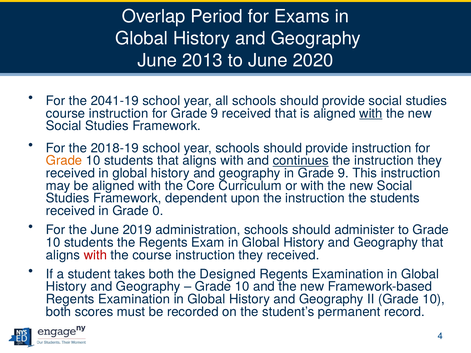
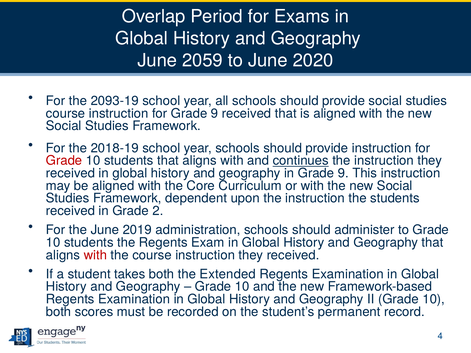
2013: 2013 -> 2059
2041-19: 2041-19 -> 2093-19
with at (371, 113) underline: present -> none
Grade at (64, 161) colour: orange -> red
0: 0 -> 2
Designed: Designed -> Extended
